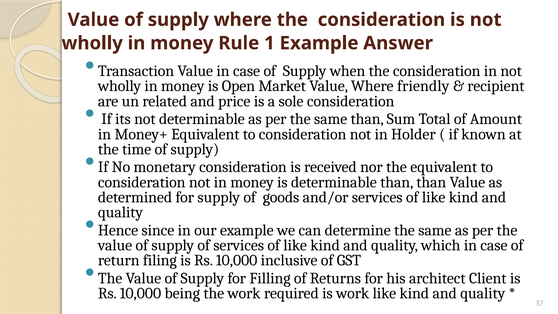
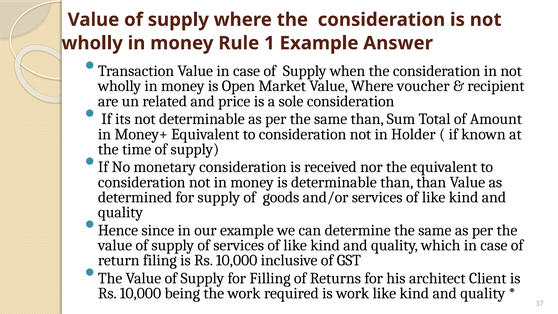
friendly: friendly -> voucher
